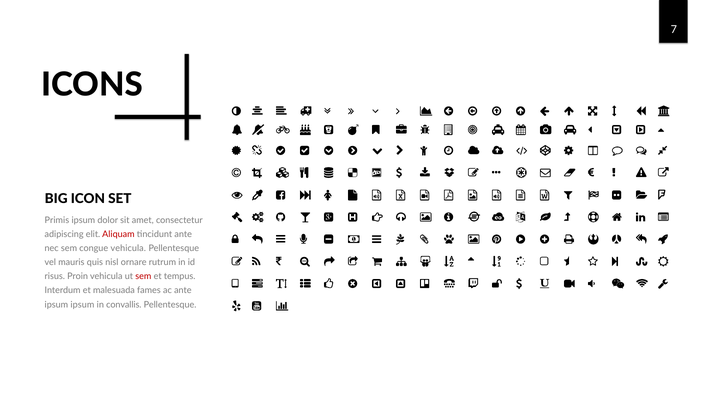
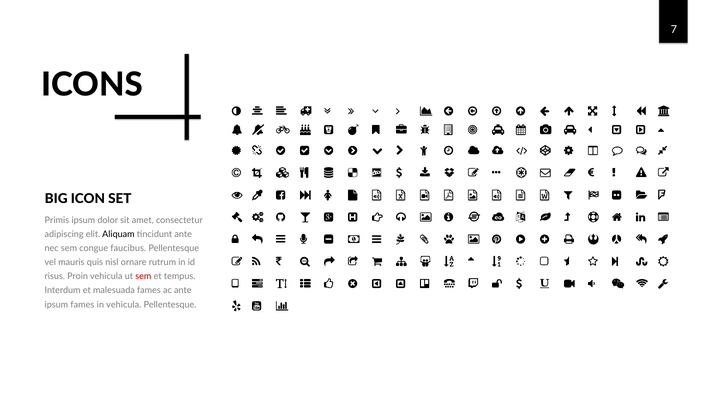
Aliquam colour: red -> black
congue vehicula: vehicula -> faucibus
ipsum ipsum: ipsum -> fames
in convallis: convallis -> vehicula
